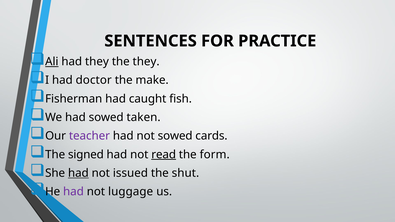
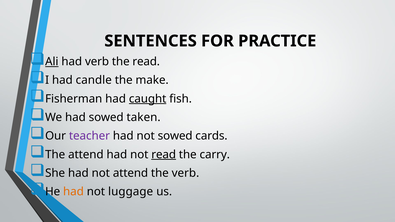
had they: they -> verb
the they: they -> read
doctor: doctor -> candle
caught underline: none -> present
The signed: signed -> attend
form: form -> carry
had at (78, 173) underline: present -> none
not issued: issued -> attend
the shut: shut -> verb
had at (73, 192) colour: purple -> orange
